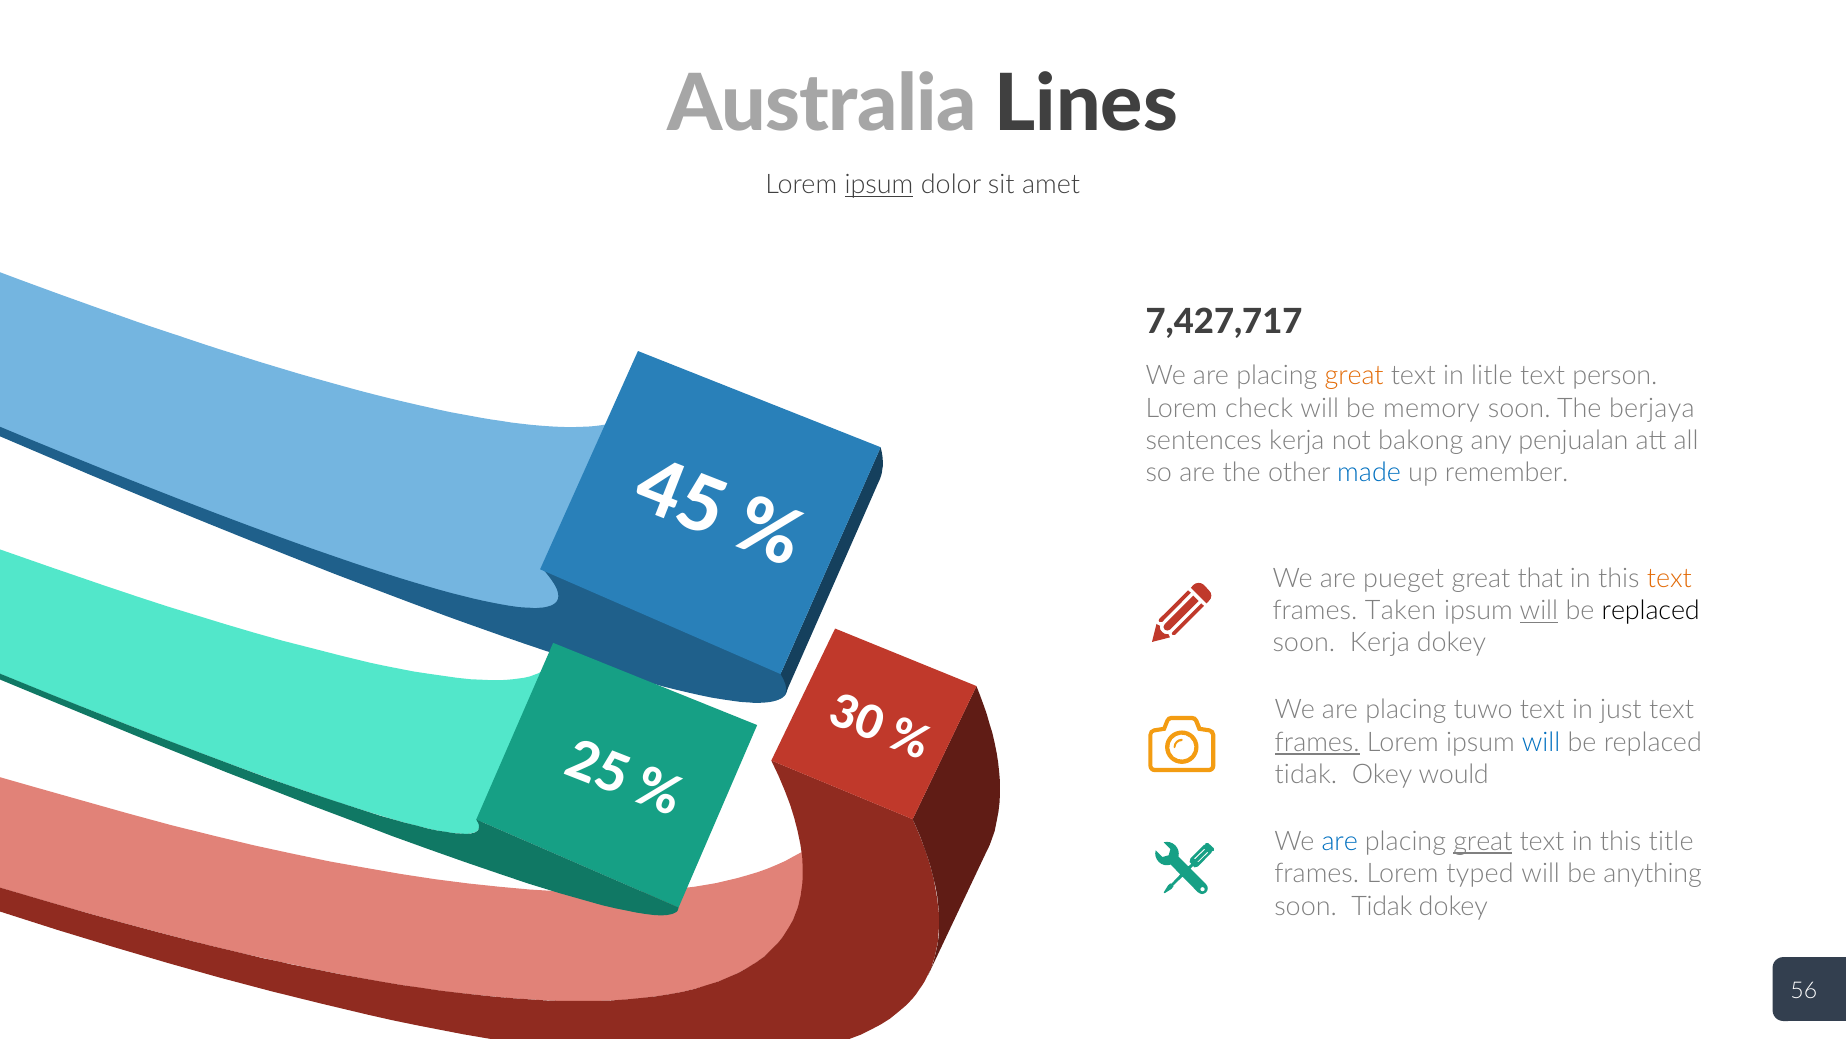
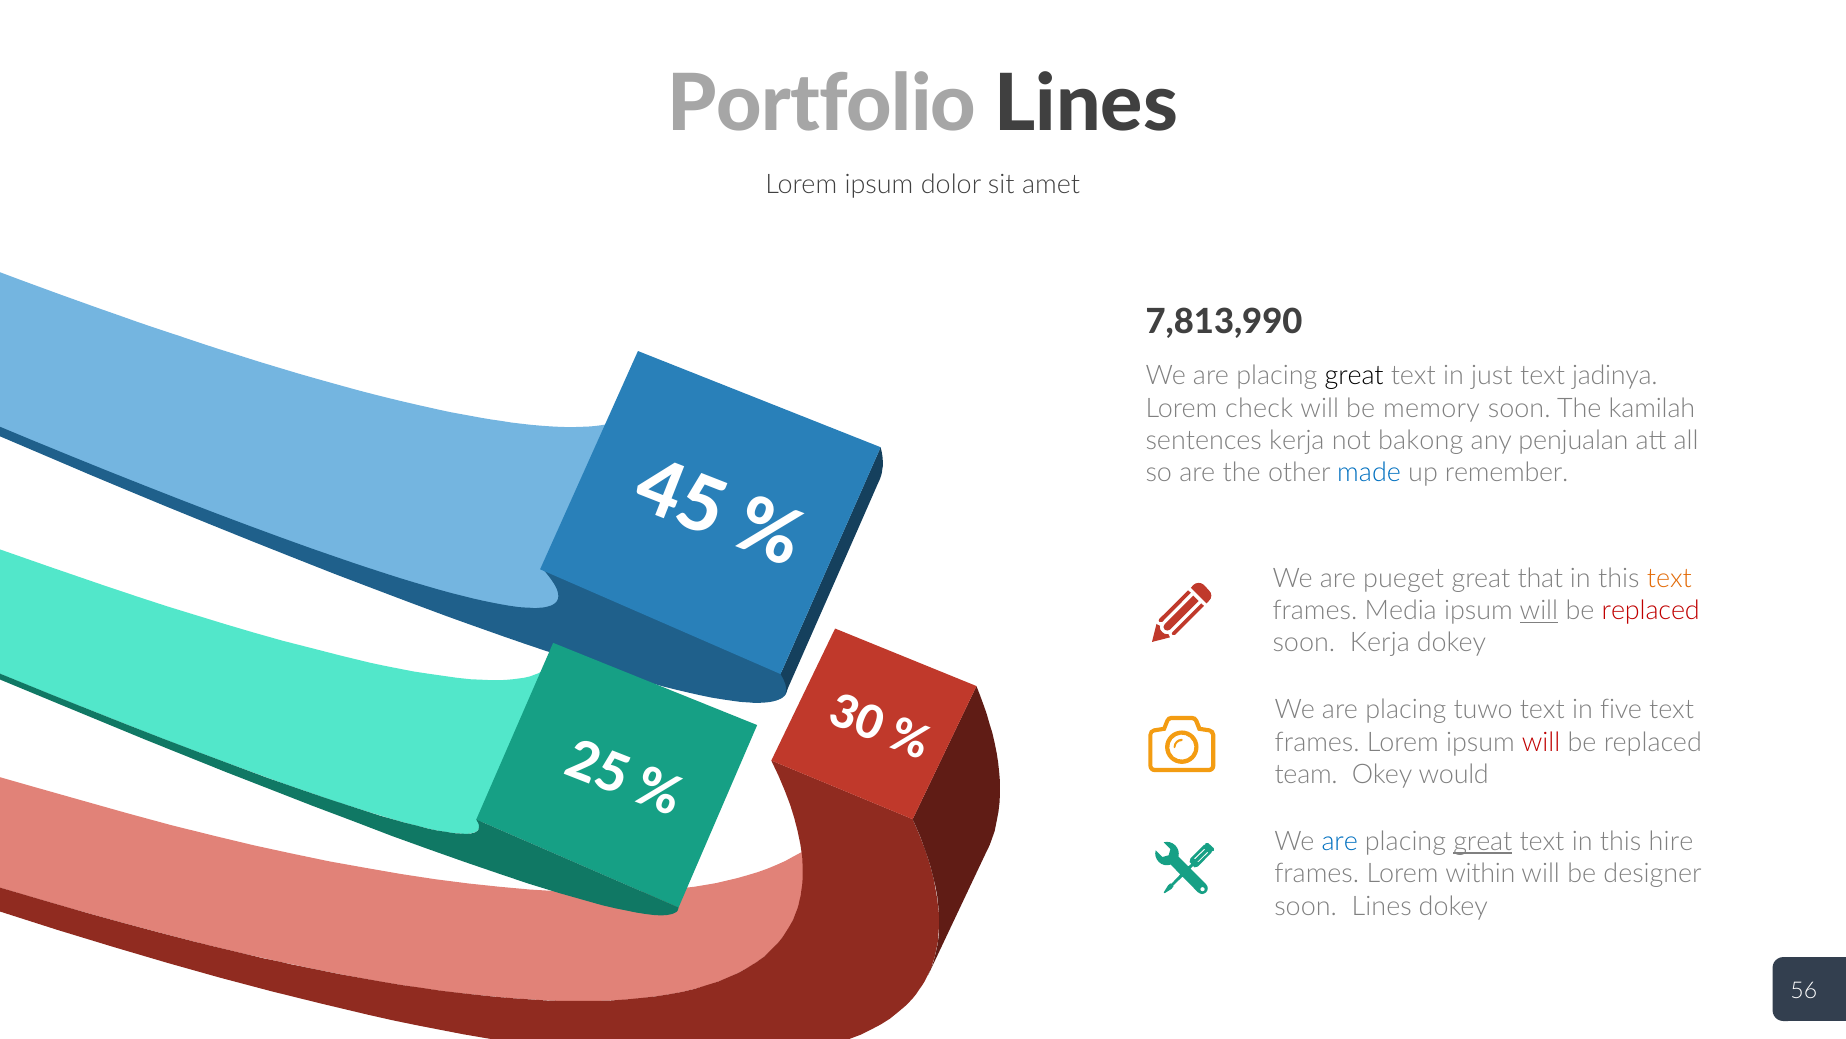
Australia: Australia -> Portfolio
ipsum at (879, 185) underline: present -> none
7,427,717: 7,427,717 -> 7,813,990
great at (1354, 376) colour: orange -> black
litle: litle -> just
person: person -> jadinya
berjaya: berjaya -> kamilah
Taken: Taken -> Media
replaced at (1651, 610) colour: black -> red
just: just -> five
frames at (1317, 742) underline: present -> none
will at (1541, 742) colour: blue -> red
tidak at (1306, 774): tidak -> team
title: title -> hire
typed: typed -> within
anything: anything -> designer
soon Tidak: Tidak -> Lines
